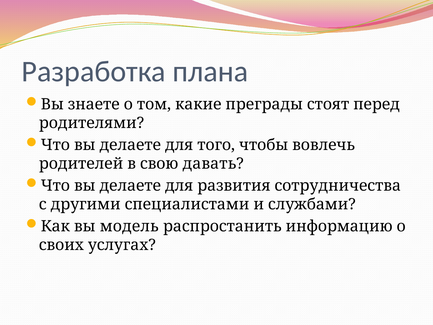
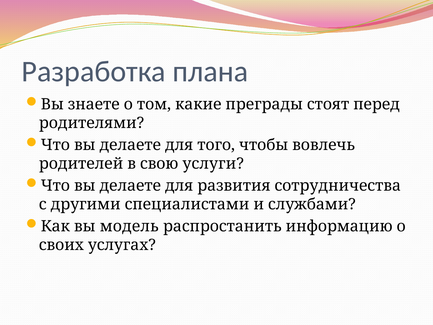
давать: давать -> услуги
